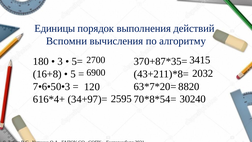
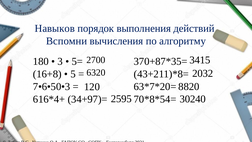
Единицы: Единицы -> Навыков
6900: 6900 -> 6320
